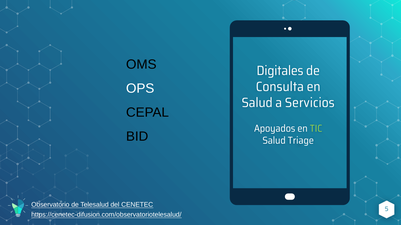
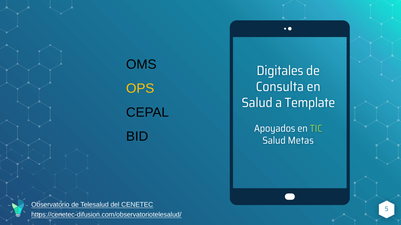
OPS colour: white -> yellow
Servicios: Servicios -> Template
Triage: Triage -> Metas
